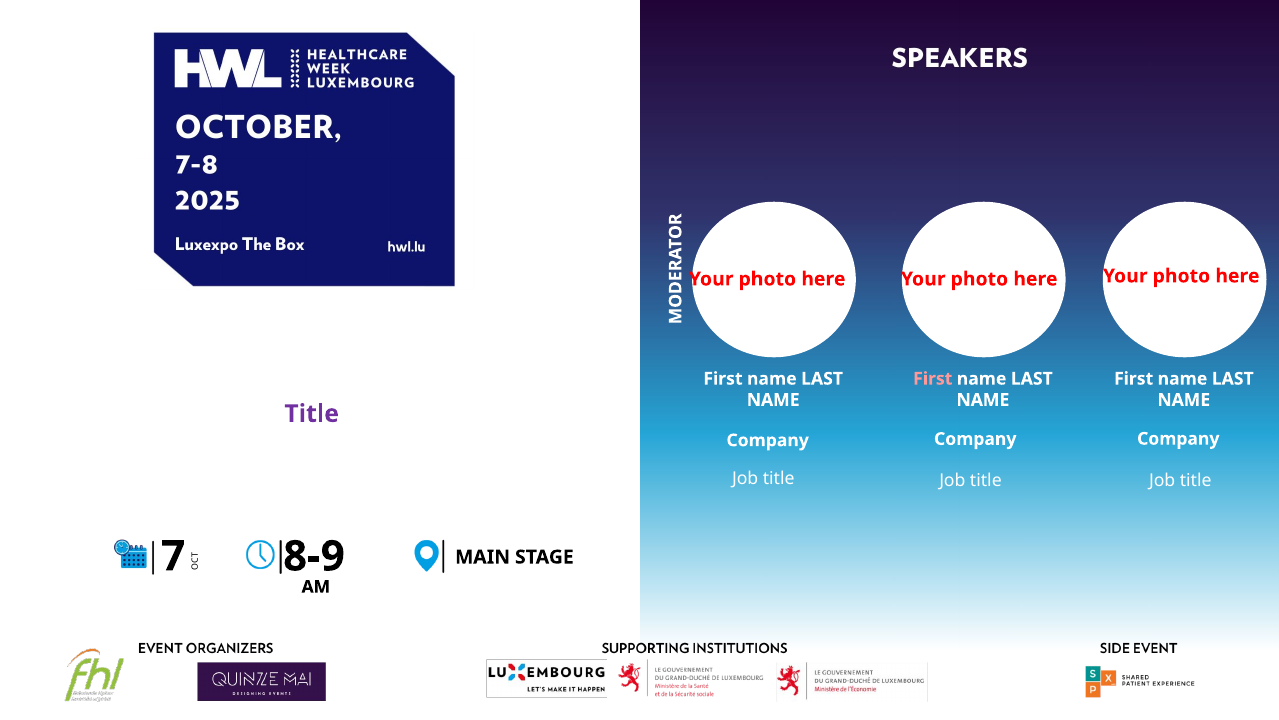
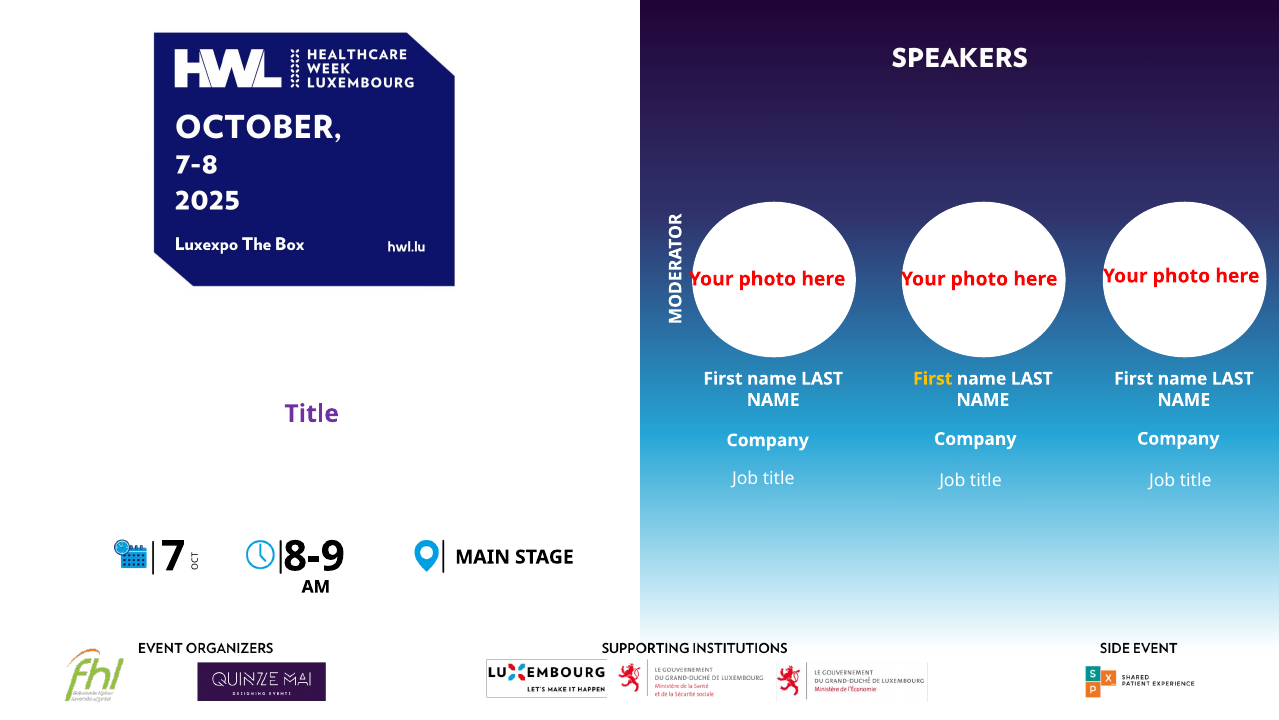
First at (933, 379) colour: pink -> yellow
